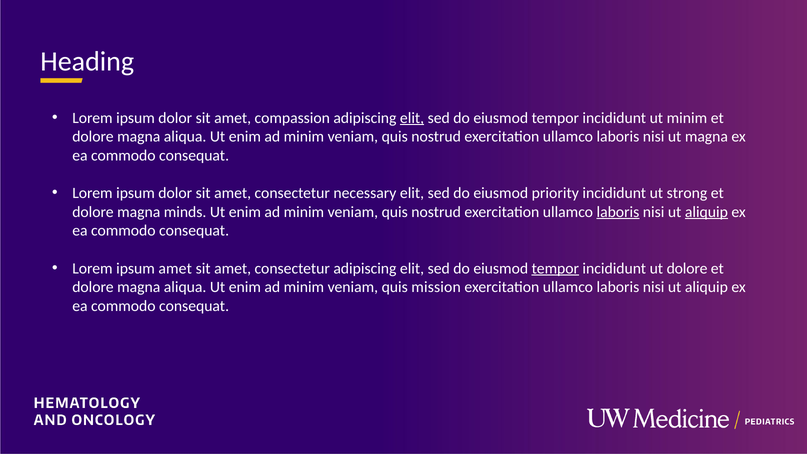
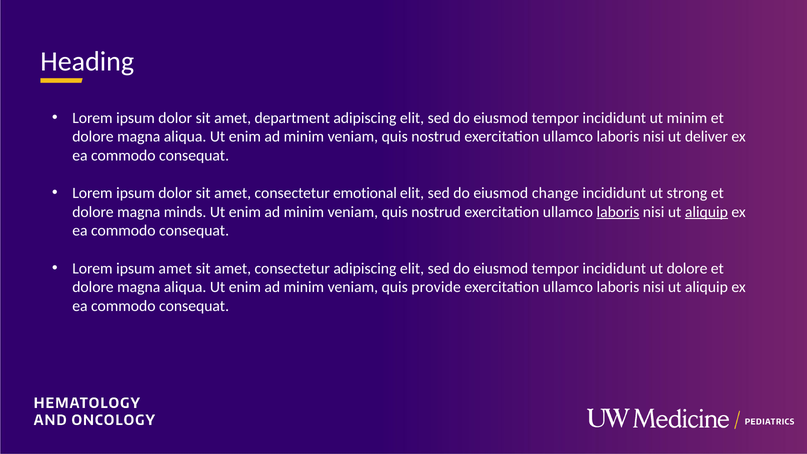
compassion: compassion -> department
elit at (412, 118) underline: present -> none
ut magna: magna -> deliver
necessary: necessary -> emotional
priority: priority -> change
tempor at (555, 268) underline: present -> none
mission: mission -> provide
